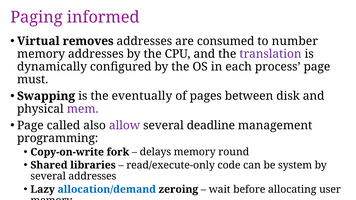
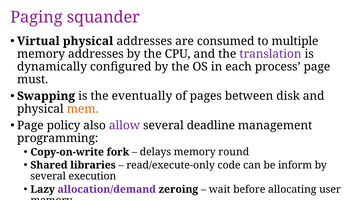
informed: informed -> squander
Virtual removes: removes -> physical
number: number -> multiple
mem colour: purple -> orange
called: called -> policy
system: system -> inform
several addresses: addresses -> execution
allocation/demand colour: blue -> purple
